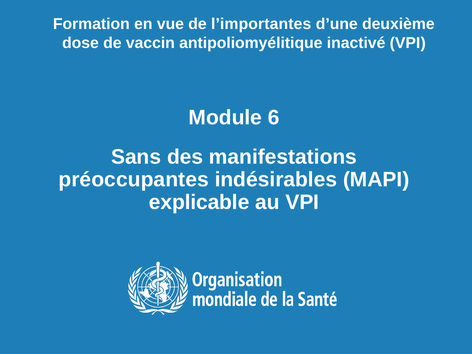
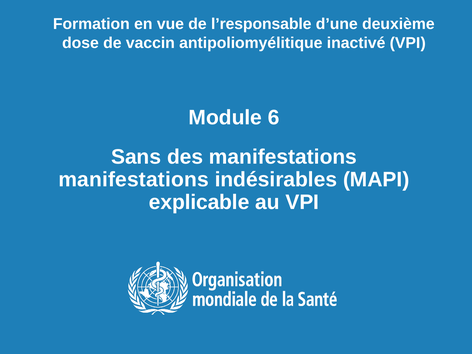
l’importantes: l’importantes -> l’responsable
préoccupantes at (134, 180): préoccupantes -> manifestations
